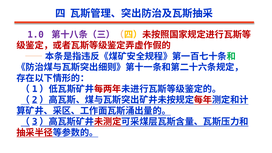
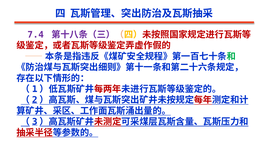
1.0: 1.0 -> 7.4
